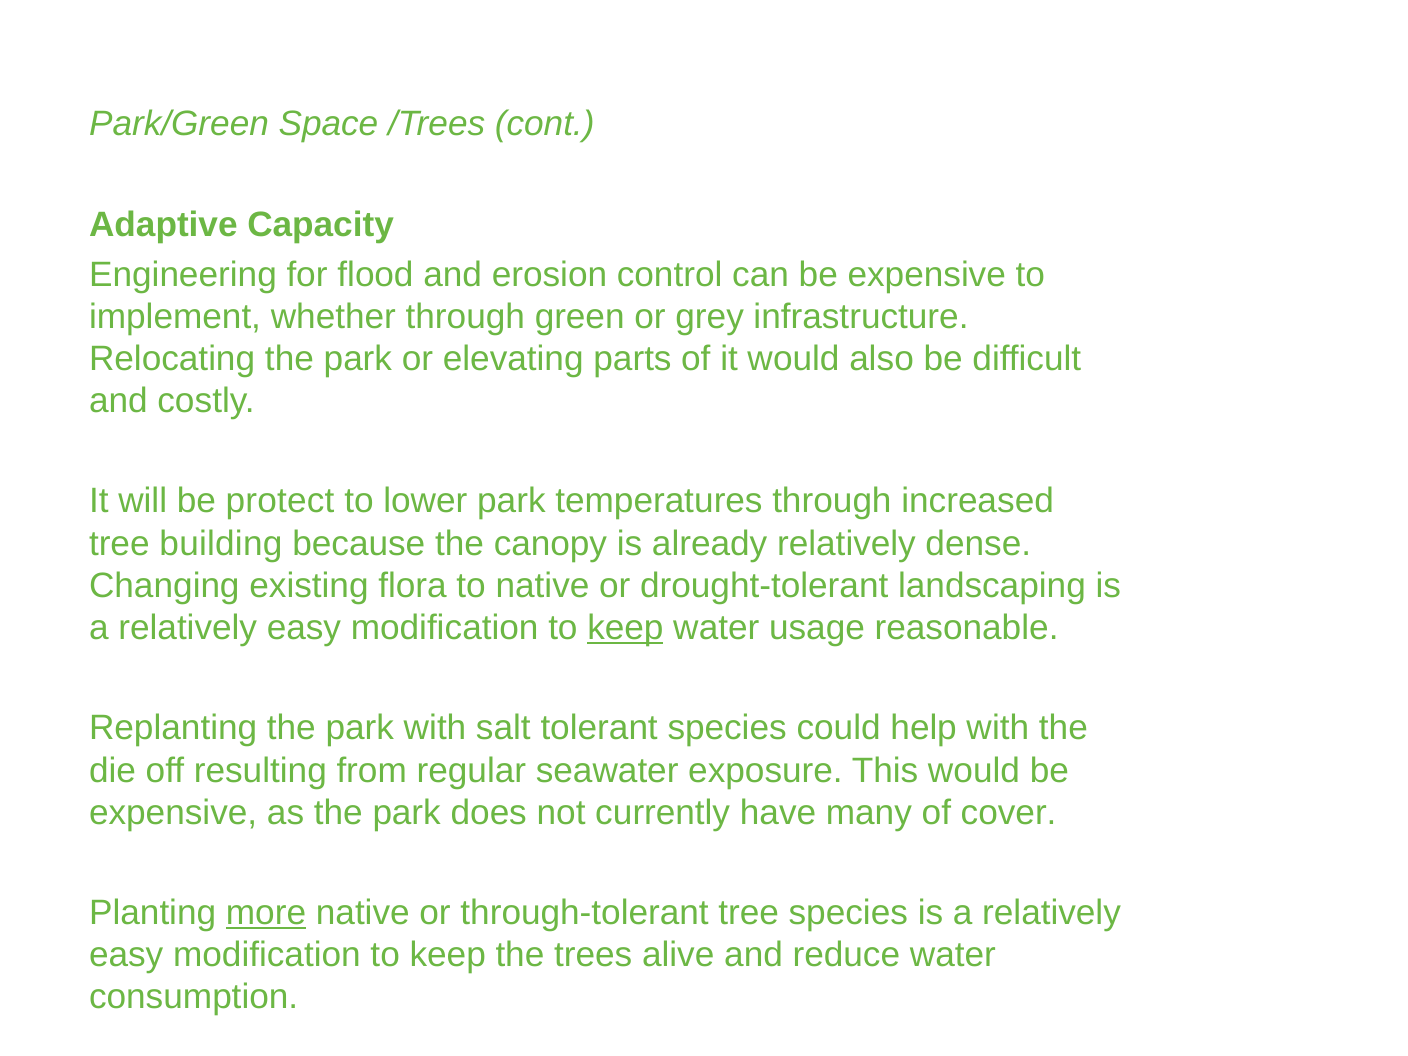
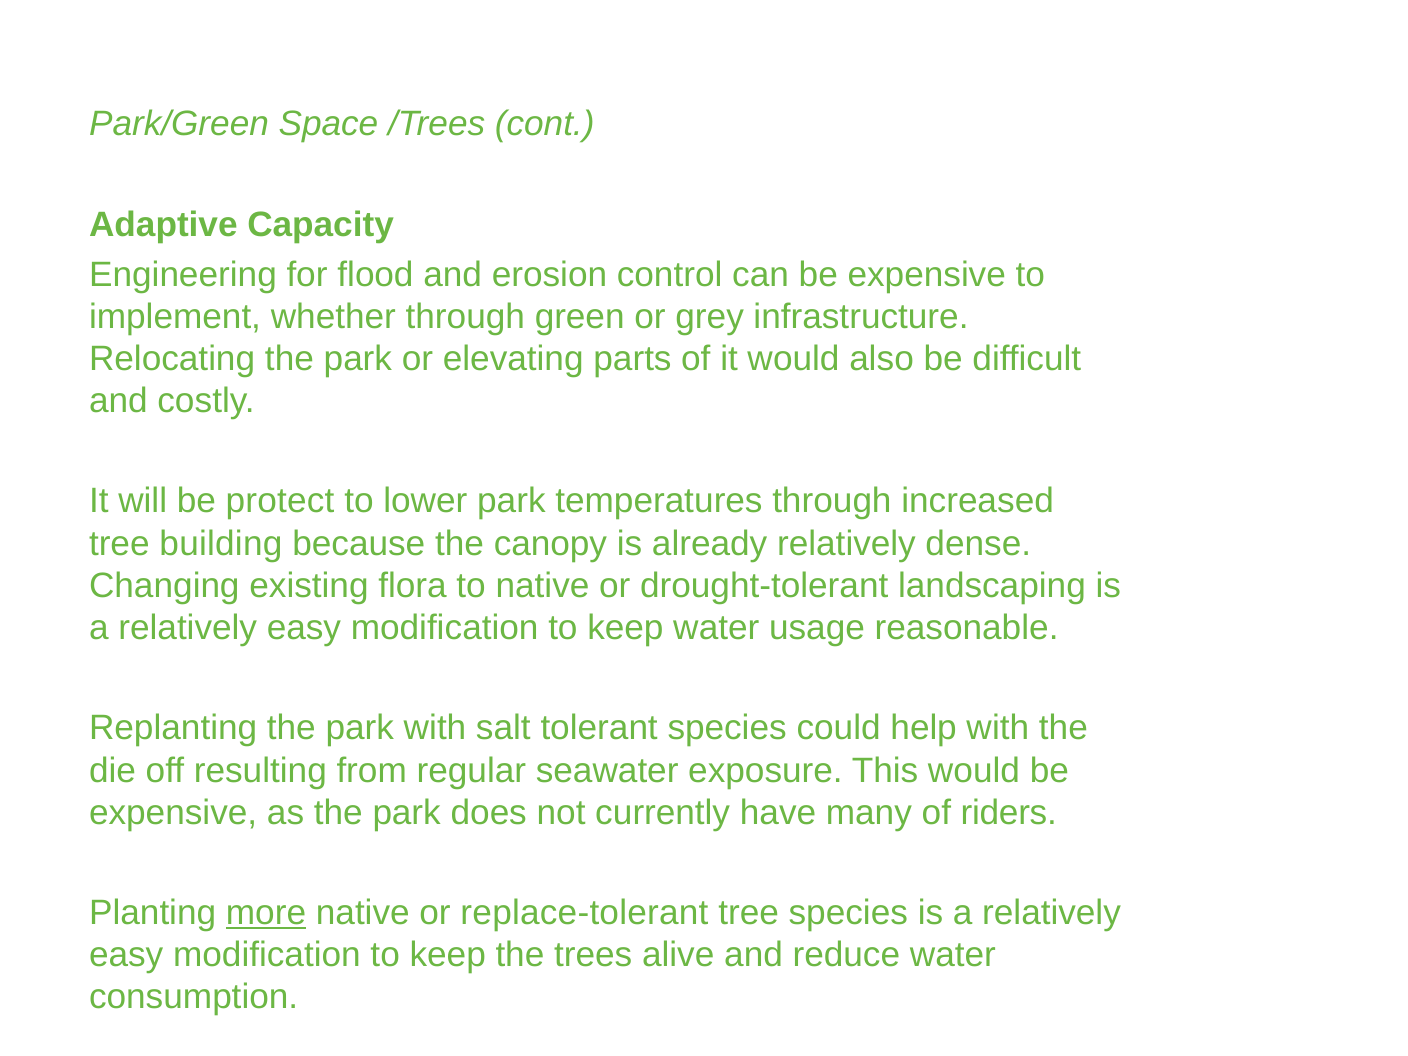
keep at (625, 628) underline: present -> none
cover: cover -> riders
through-tolerant: through-tolerant -> replace-tolerant
